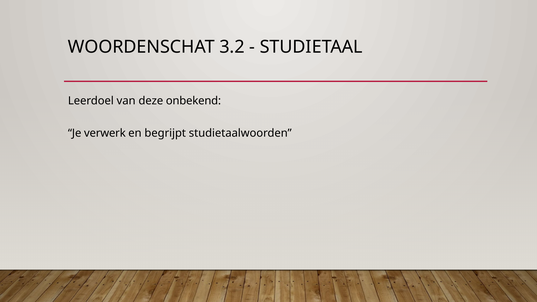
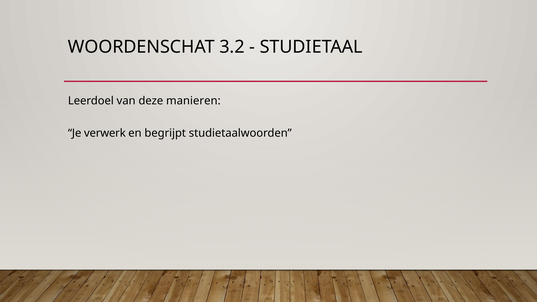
onbekend: onbekend -> manieren
